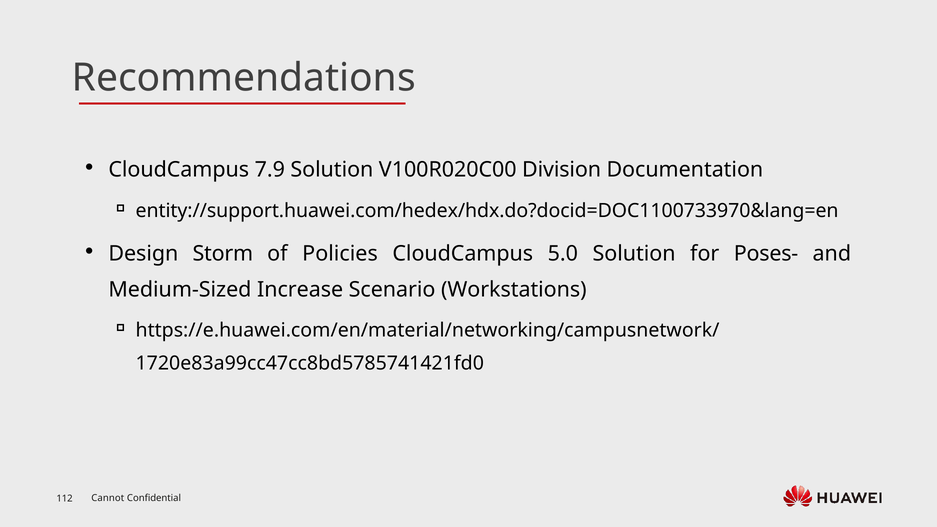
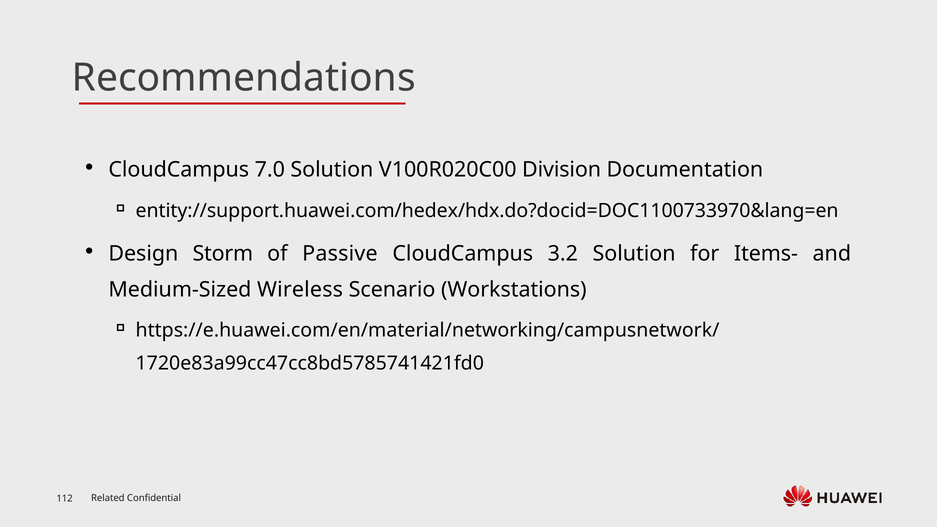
7.9: 7.9 -> 7.0
Policies: Policies -> Passive
5.0: 5.0 -> 3.2
Poses-: Poses- -> Items-
Increase: Increase -> Wireless
Cannot: Cannot -> Related
